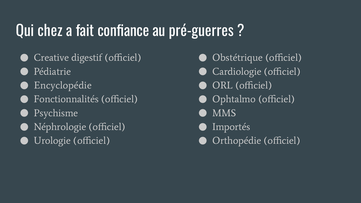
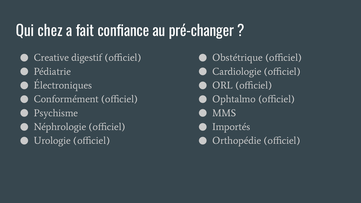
pré-guerres: pré-guerres -> pré-changer
Encyclopédie: Encyclopédie -> Électroniques
Fonctionnalités: Fonctionnalités -> Conformément
